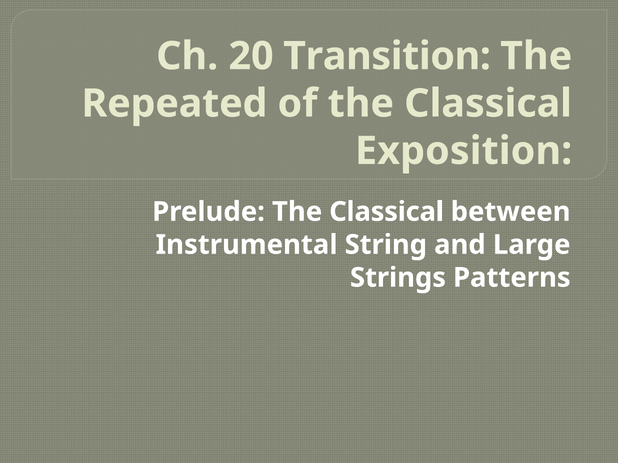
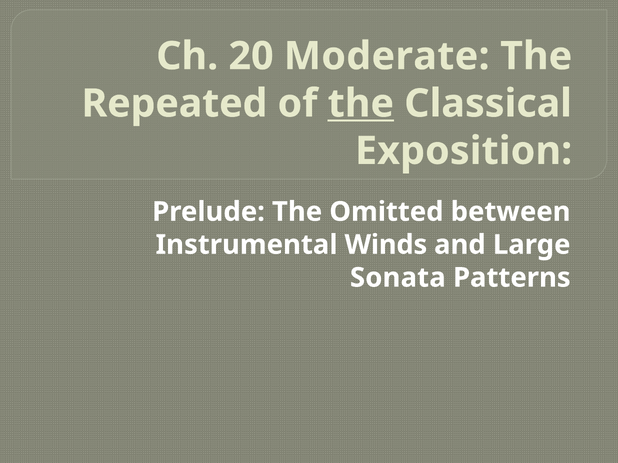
Transition: Transition -> Moderate
the at (361, 104) underline: none -> present
Prelude The Classical: Classical -> Omitted
String: String -> Winds
Strings: Strings -> Sonata
